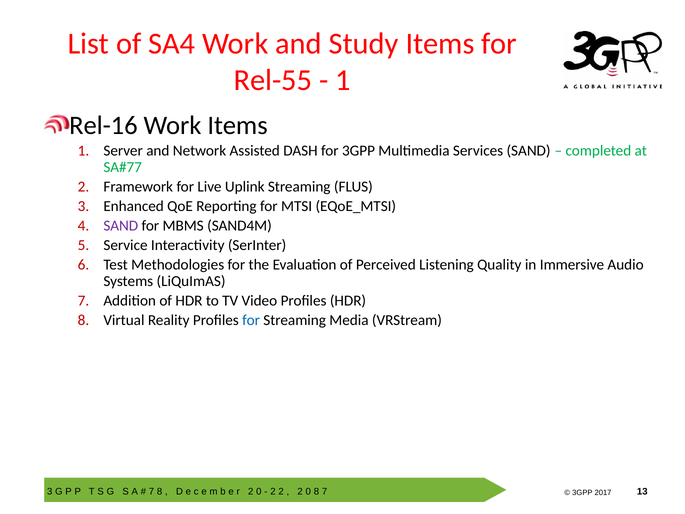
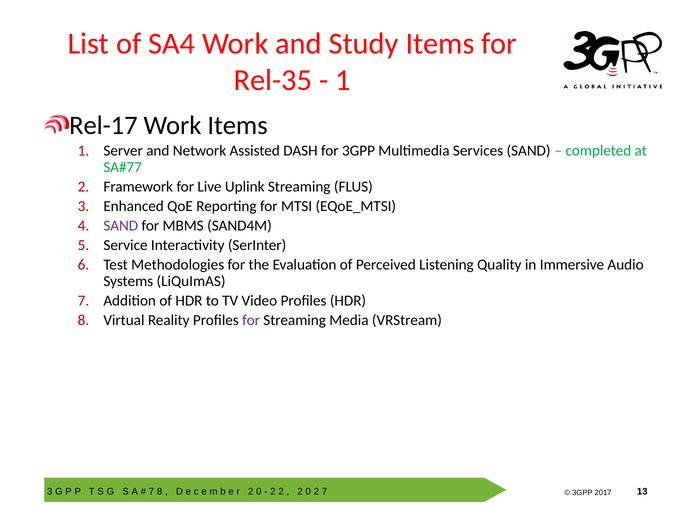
Rel-55: Rel-55 -> Rel-35
Rel-16: Rel-16 -> Rel-17
for at (251, 320) colour: blue -> purple
8 at (316, 491): 8 -> 2
